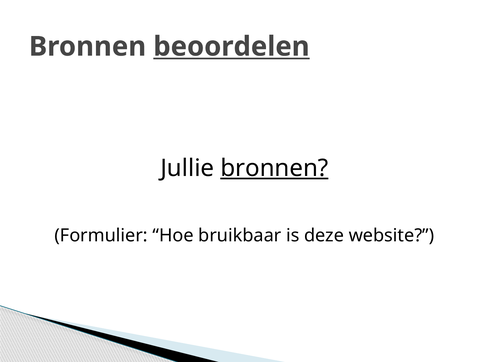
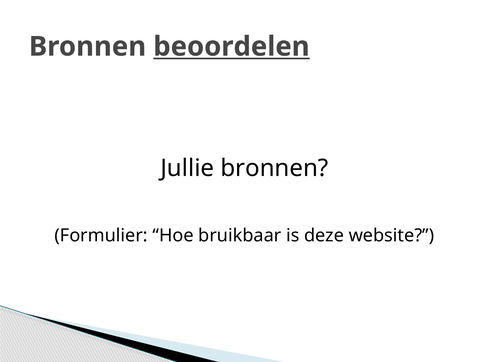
bronnen at (274, 168) underline: present -> none
